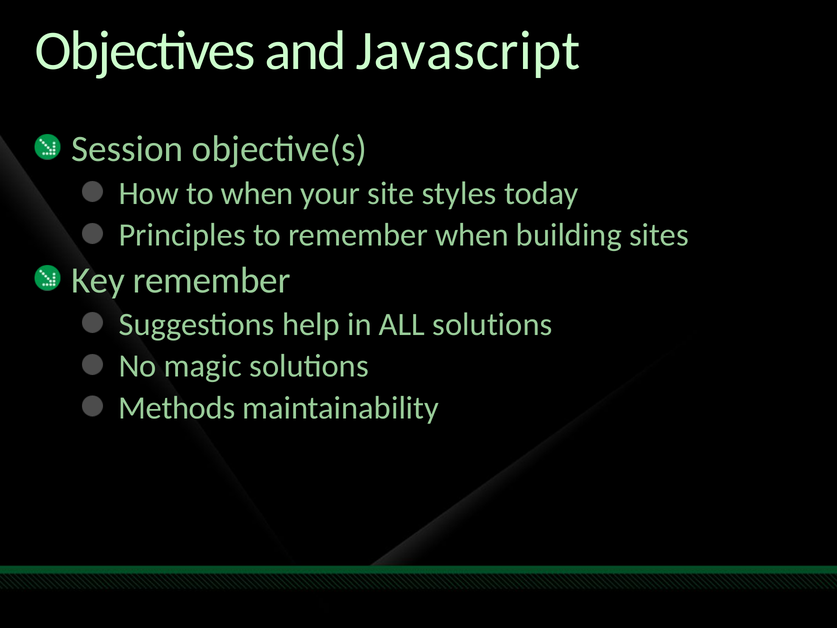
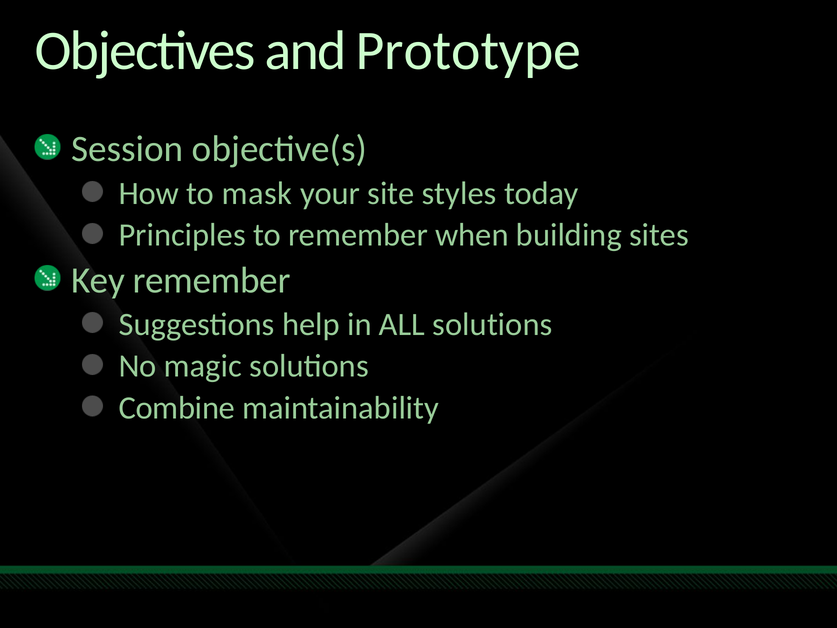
Javascript: Javascript -> Prototype
to when: when -> mask
Methods: Methods -> Combine
